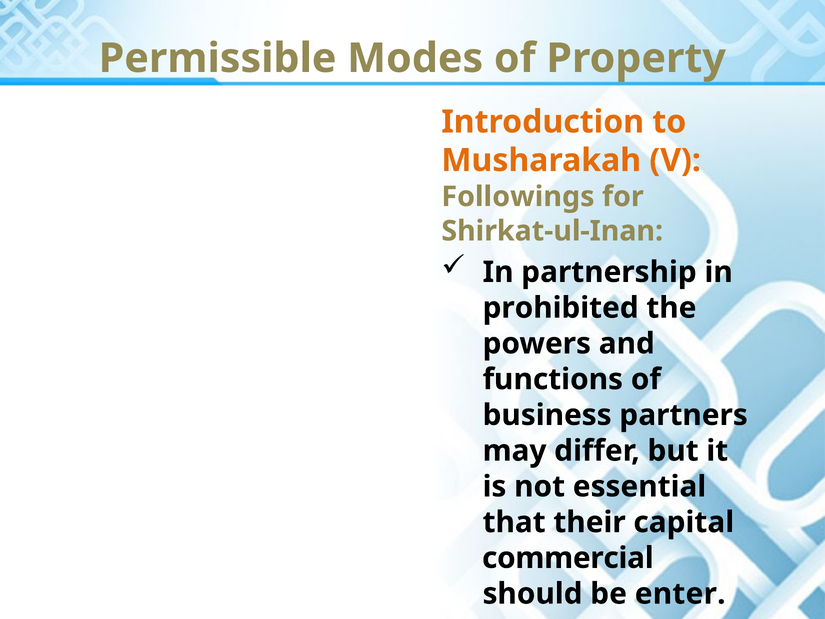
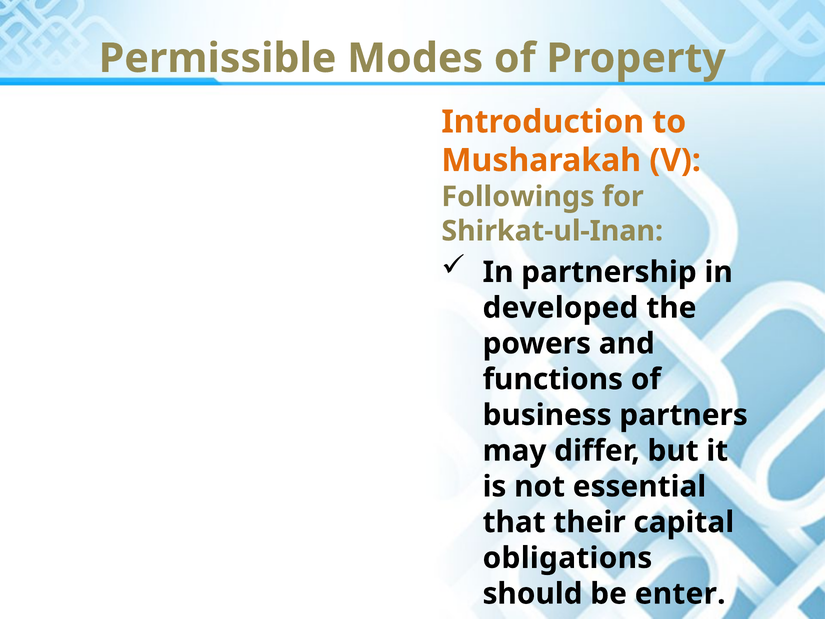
prohibited: prohibited -> developed
commercial: commercial -> obligations
